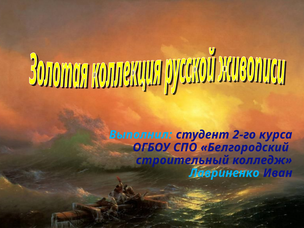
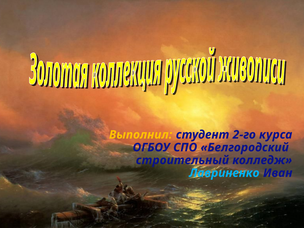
Выполнил colour: light blue -> yellow
